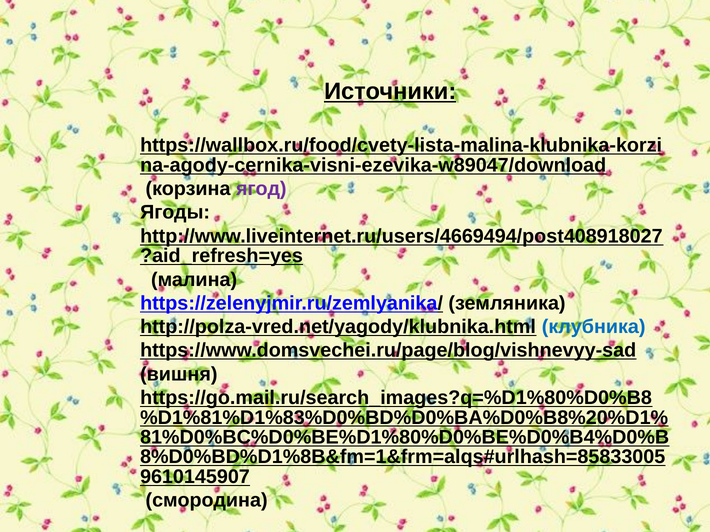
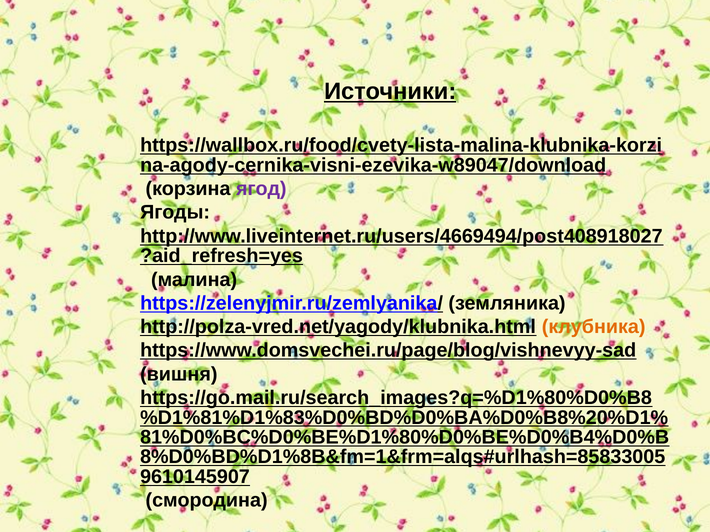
клубника colour: blue -> orange
